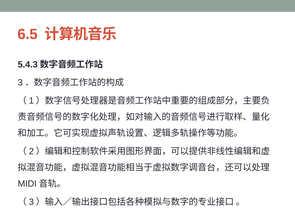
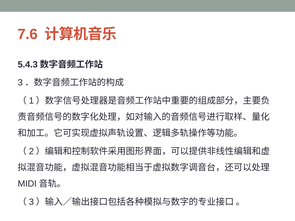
6.5: 6.5 -> 7.6
